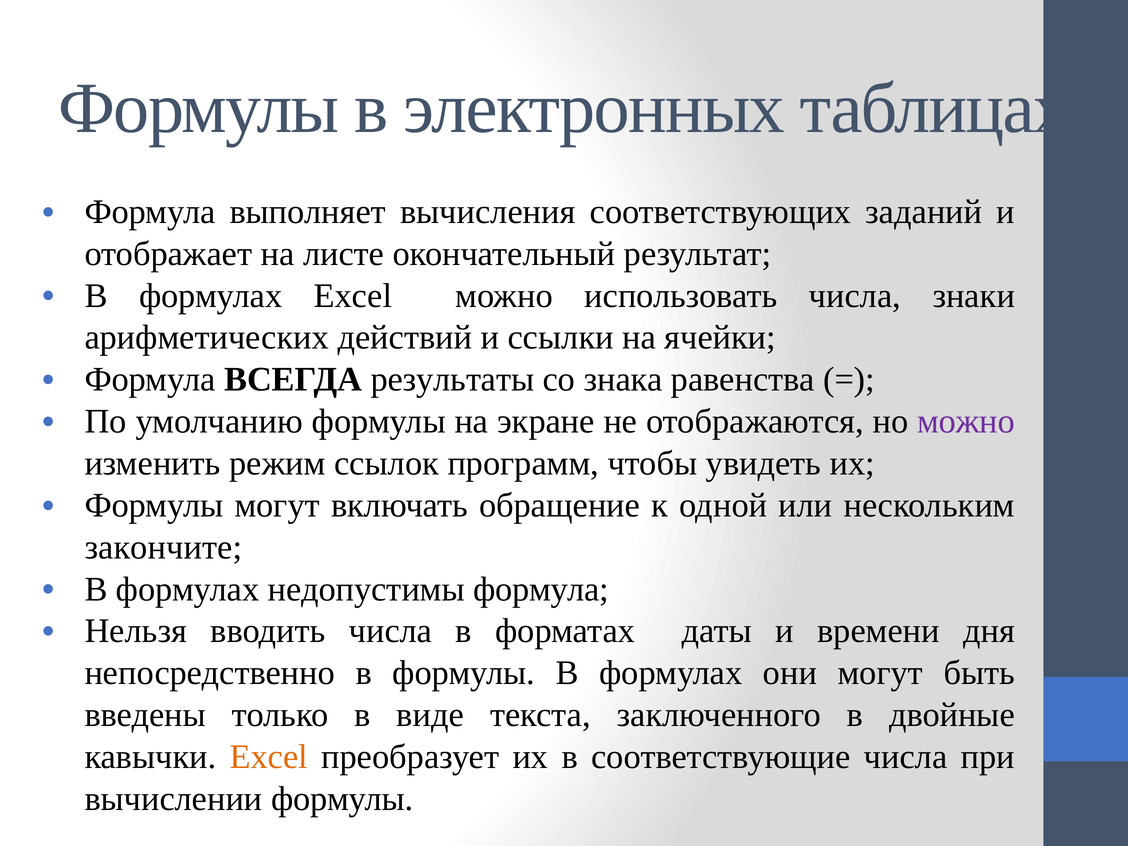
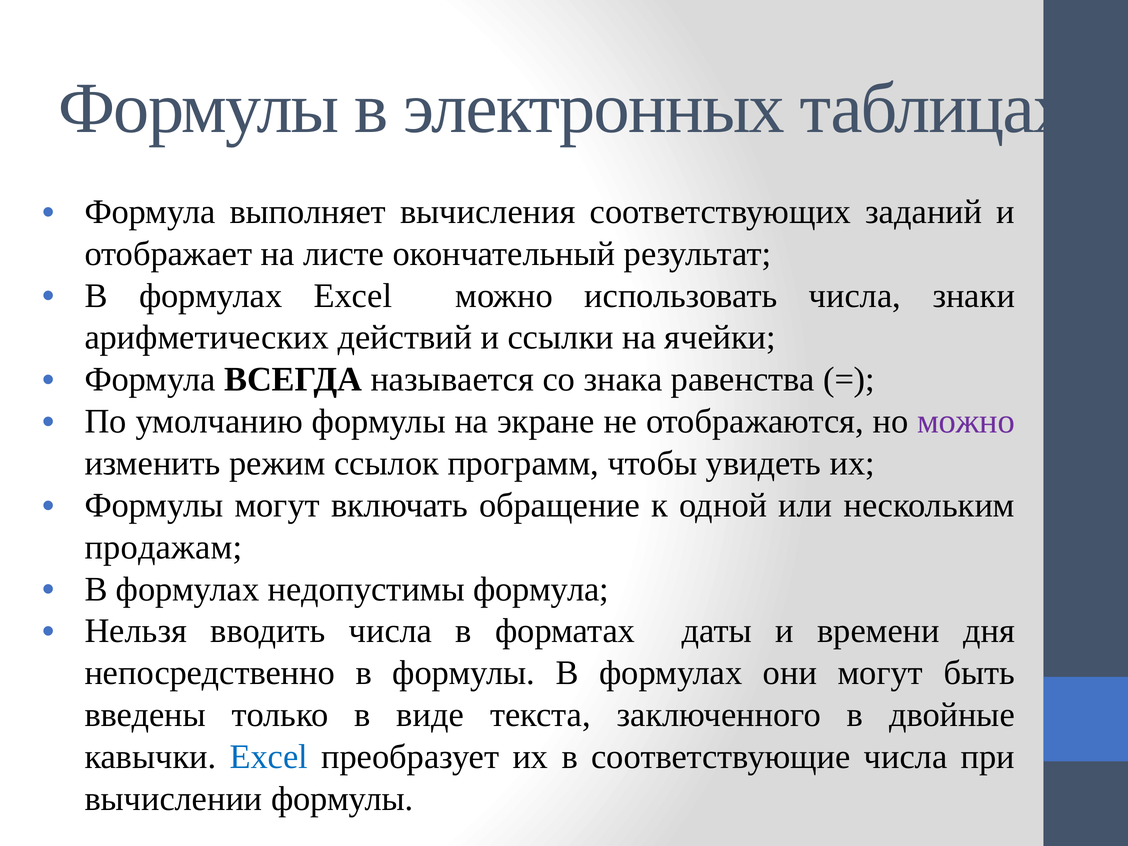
результаты: результаты -> называется
закончите: закончите -> продажам
Excel at (269, 757) colour: orange -> blue
